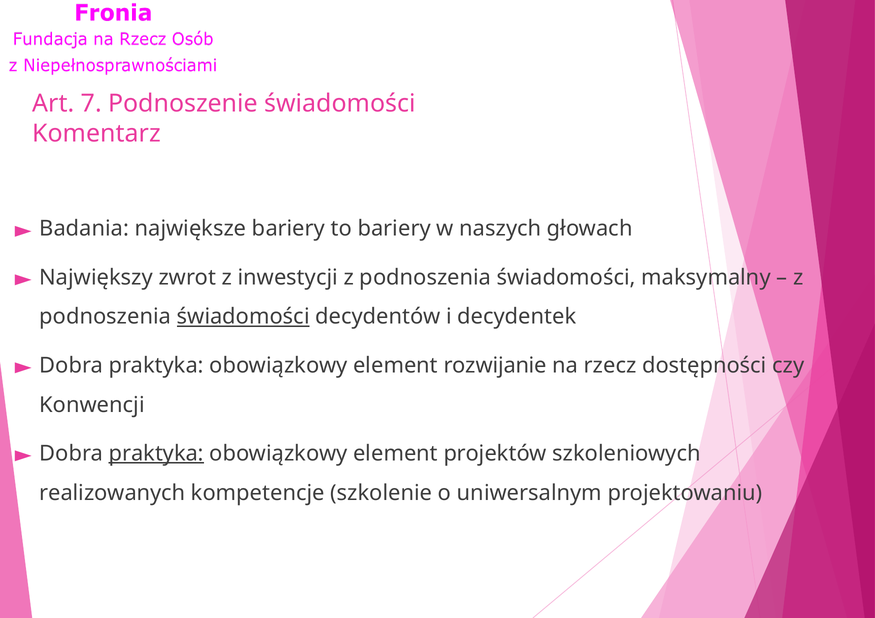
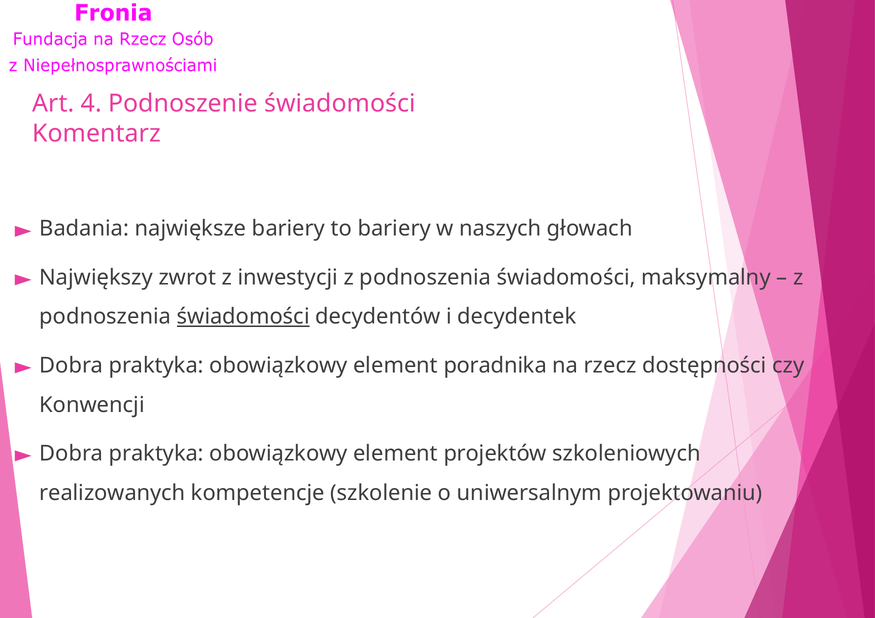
7: 7 -> 4
rozwijanie: rozwijanie -> poradnika
praktyka at (156, 454) underline: present -> none
